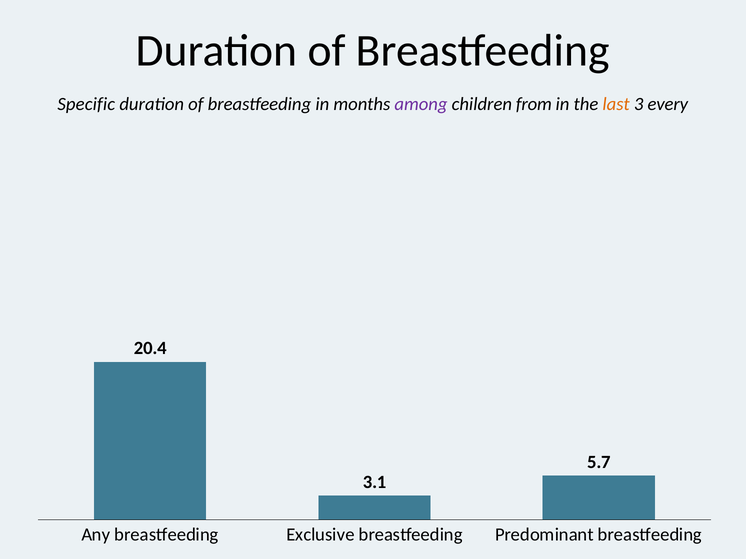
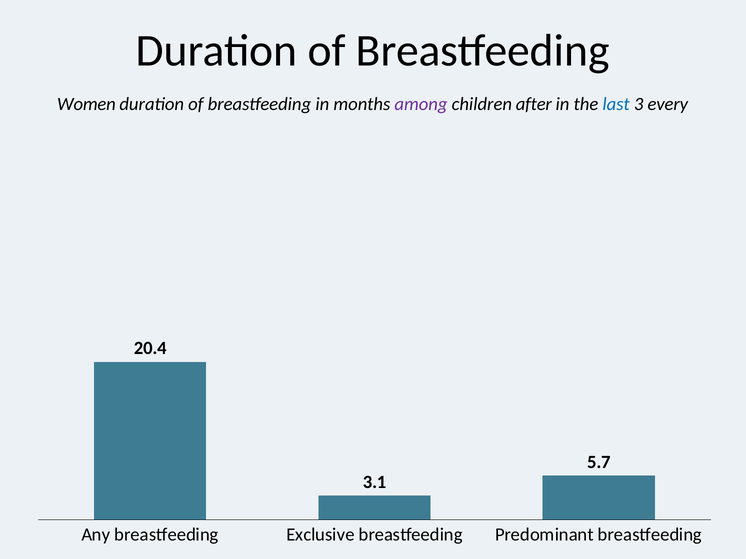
Specific: Specific -> Women
from: from -> after
last colour: orange -> blue
